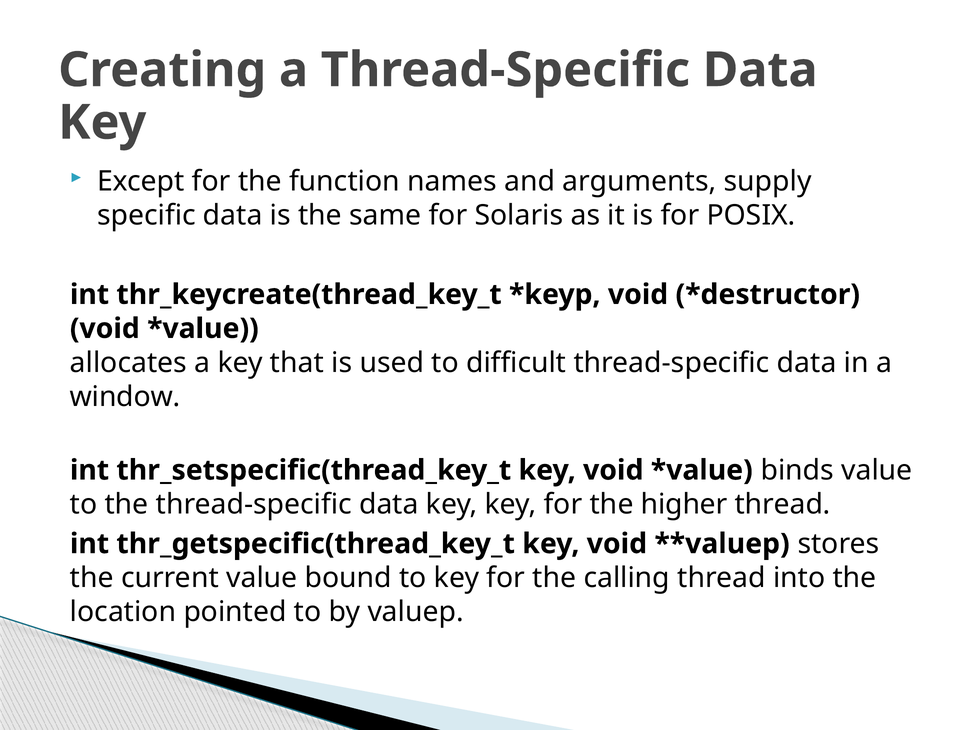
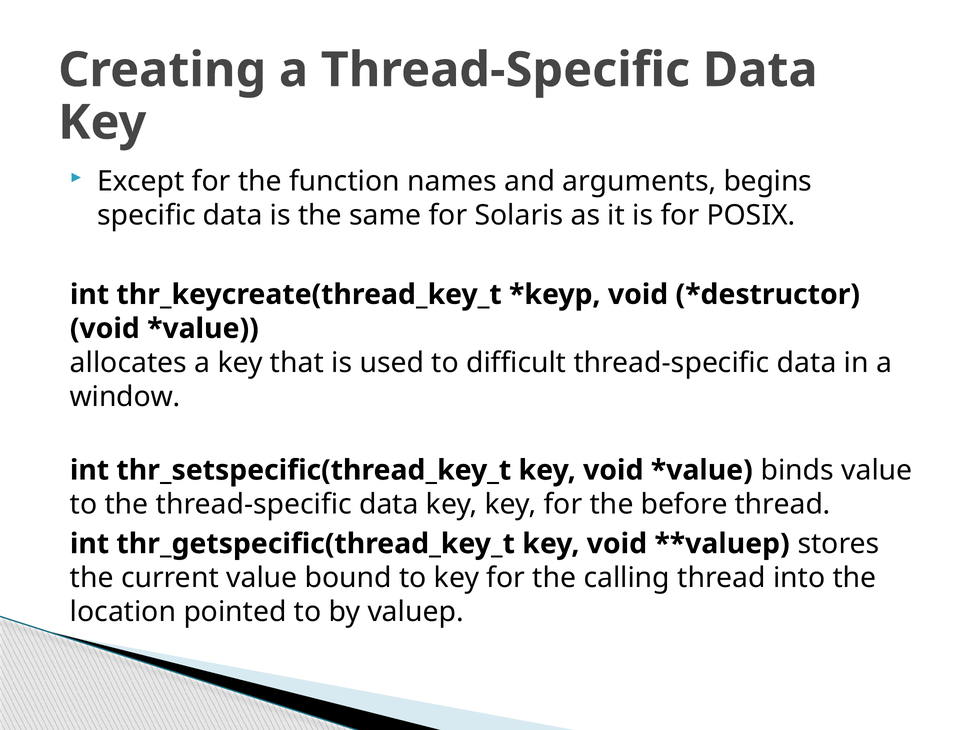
supply: supply -> begins
higher: higher -> before
